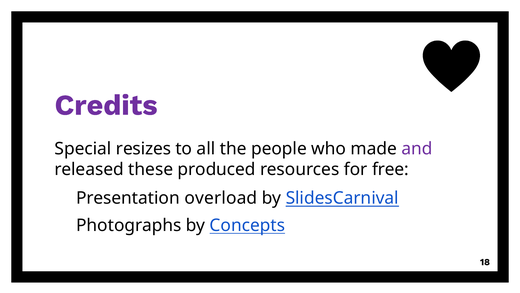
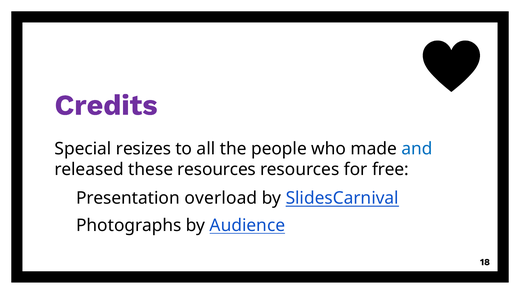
and colour: purple -> blue
these produced: produced -> resources
Concepts: Concepts -> Audience
